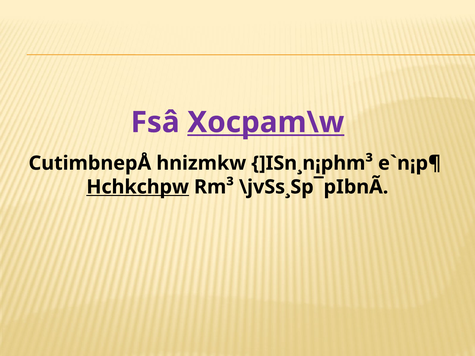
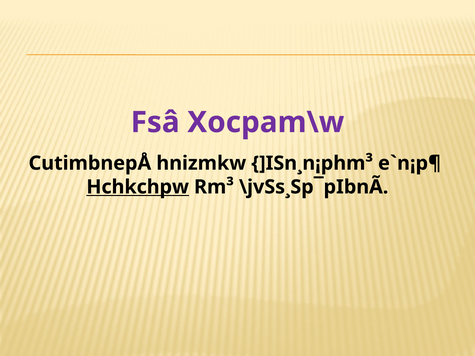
Xocpam\w underline: present -> none
